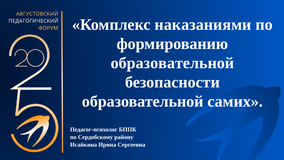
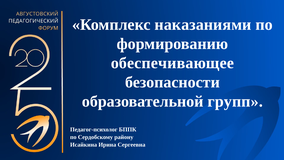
образовательной at (172, 63): образовательной -> обеспечивающее
самих: самих -> групп
